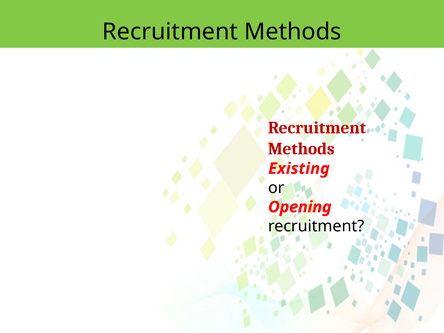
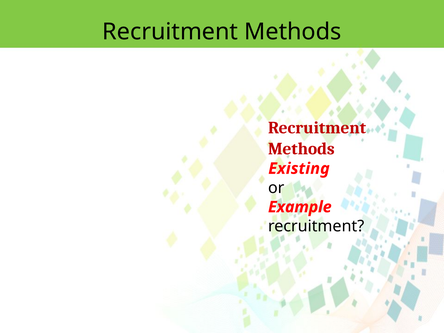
Opening: Opening -> Example
